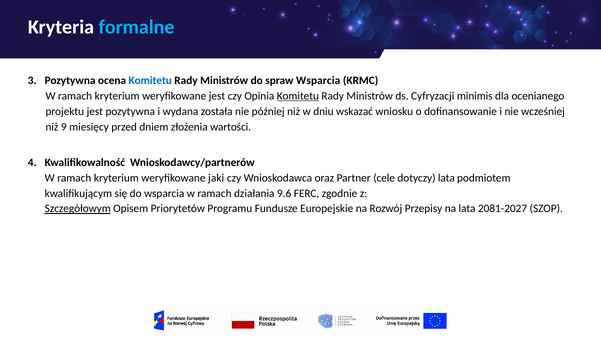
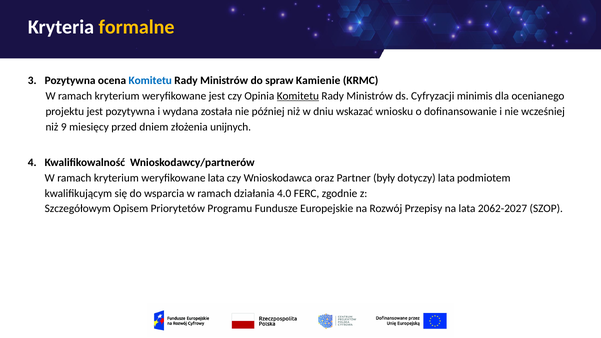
formalne colour: light blue -> yellow
spraw Wsparcia: Wsparcia -> Kamienie
wartości: wartości -> unijnych
weryfikowane jaki: jaki -> lata
cele: cele -> były
9.6: 9.6 -> 4.0
Szczegółowym underline: present -> none
2081-2027: 2081-2027 -> 2062-2027
